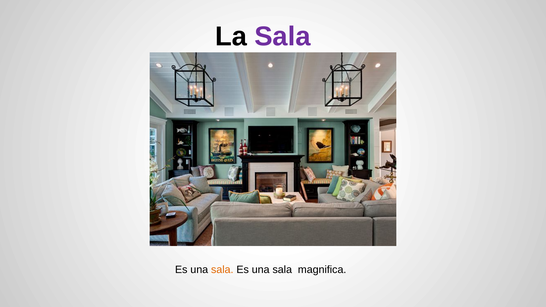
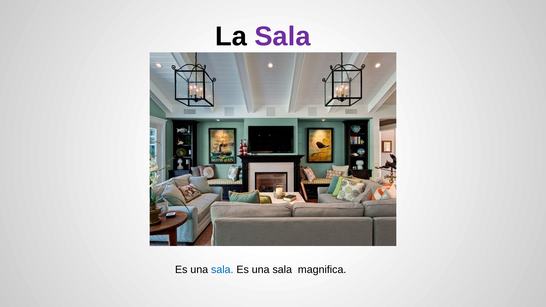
sala at (222, 270) colour: orange -> blue
